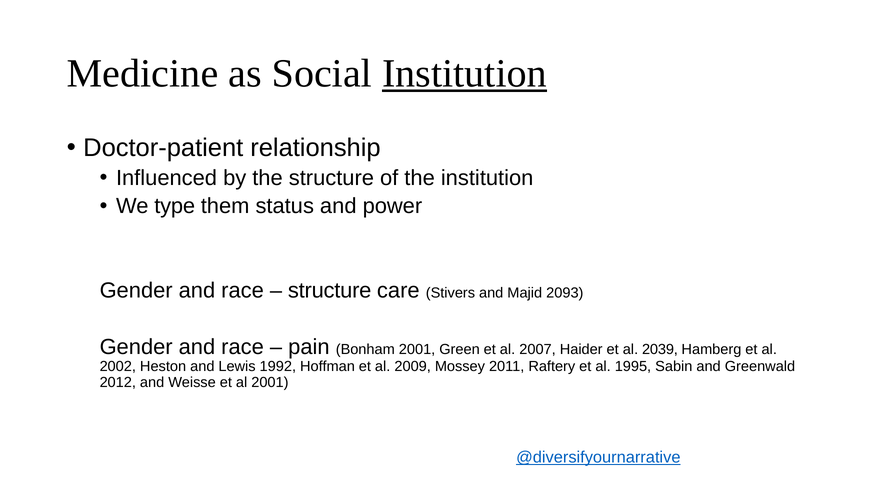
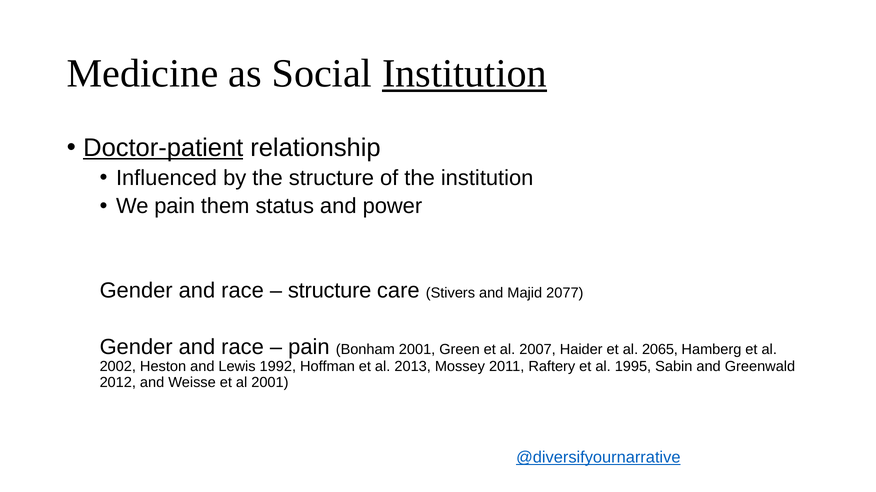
Doctor-patient underline: none -> present
We type: type -> pain
2093: 2093 -> 2077
2039: 2039 -> 2065
2009: 2009 -> 2013
